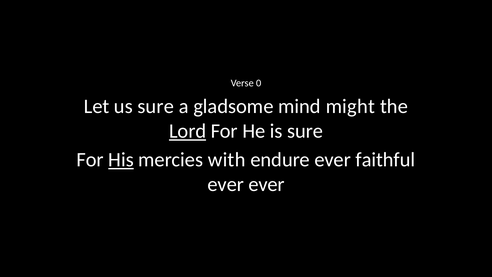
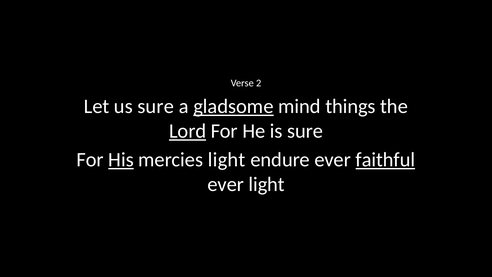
0: 0 -> 2
gladsome underline: none -> present
might: might -> things
mercies with: with -> light
faithful underline: none -> present
ever ever: ever -> light
